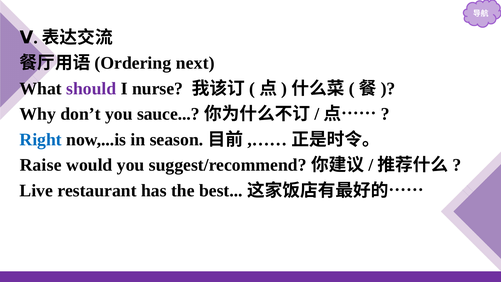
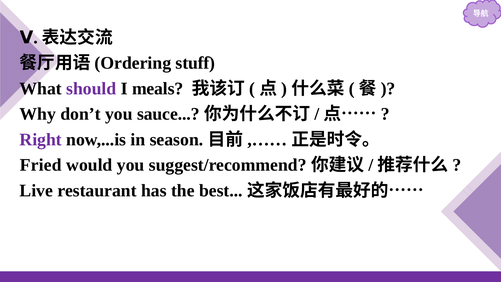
next: next -> stuff
nurse: nurse -> meals
Right colour: blue -> purple
Raise: Raise -> Fried
